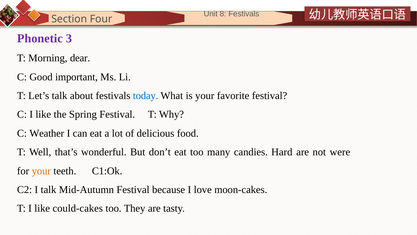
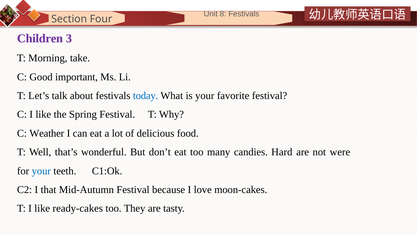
Phonetic: Phonetic -> Children
dear: dear -> take
your at (41, 171) colour: orange -> blue
I talk: talk -> that
could-cakes: could-cakes -> ready-cakes
